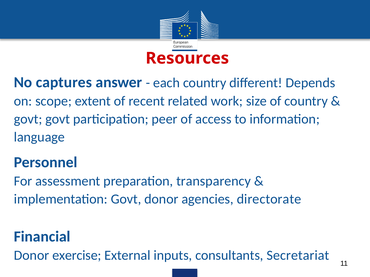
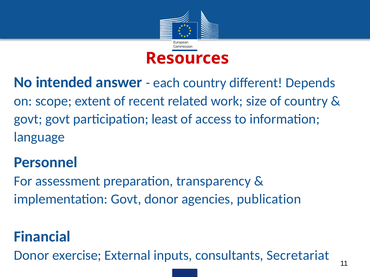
captures: captures -> intended
peer: peer -> least
directorate: directorate -> publication
